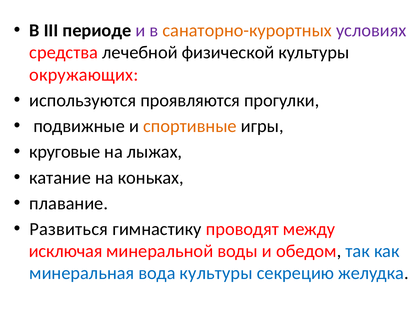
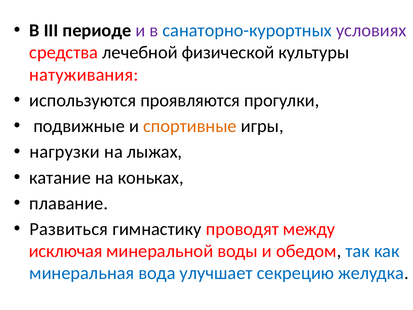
санаторно-курортных colour: orange -> blue
окружающих: окружающих -> натуживания
круговые: круговые -> нагрузки
вода культуры: культуры -> улучшает
